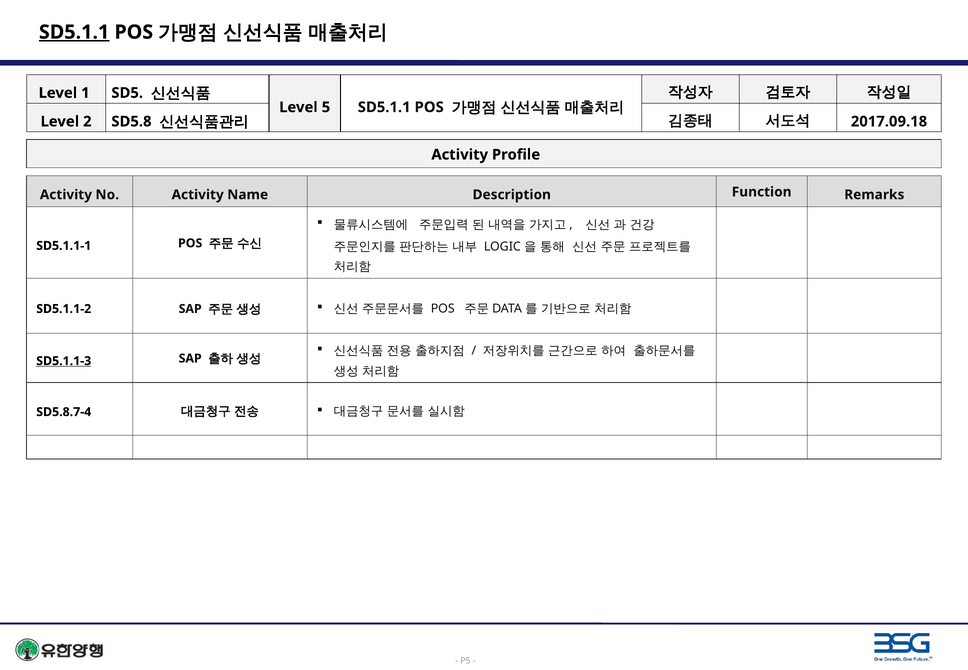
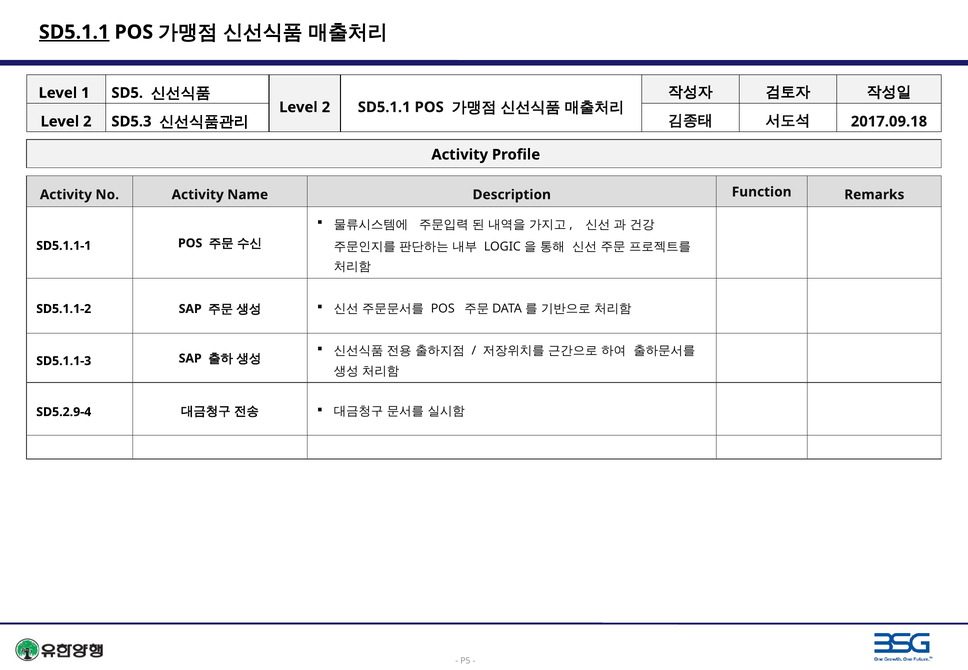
5 at (326, 107): 5 -> 2
SD5.8: SD5.8 -> SD5.3
SD5.1.1-3 underline: present -> none
SD5.8.7-4: SD5.8.7-4 -> SD5.2.9-4
